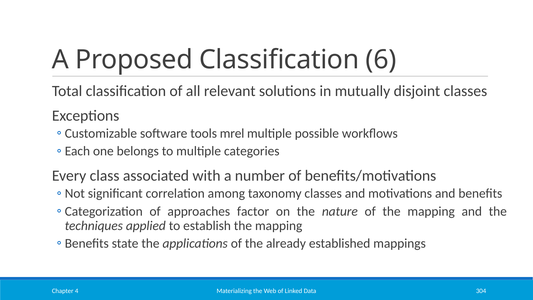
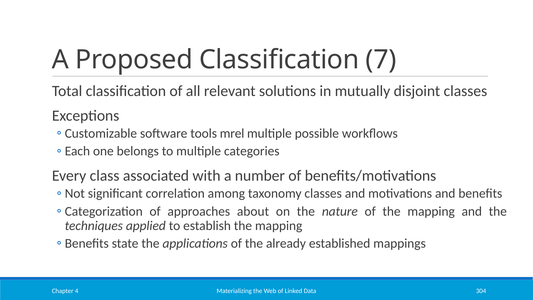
6: 6 -> 7
factor: factor -> about
